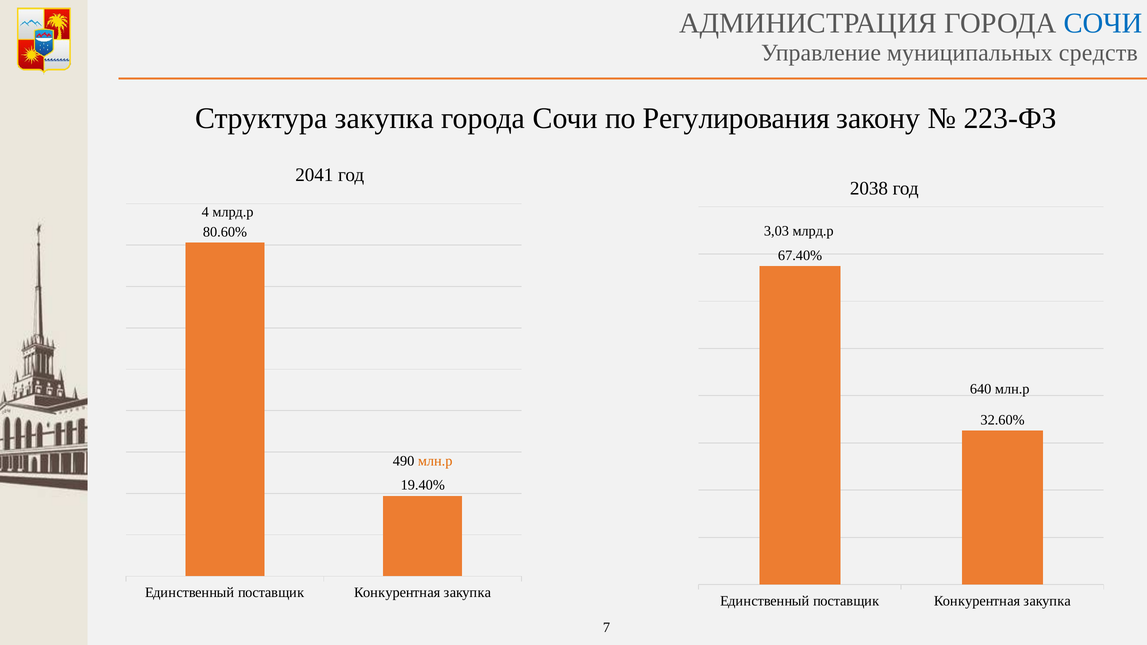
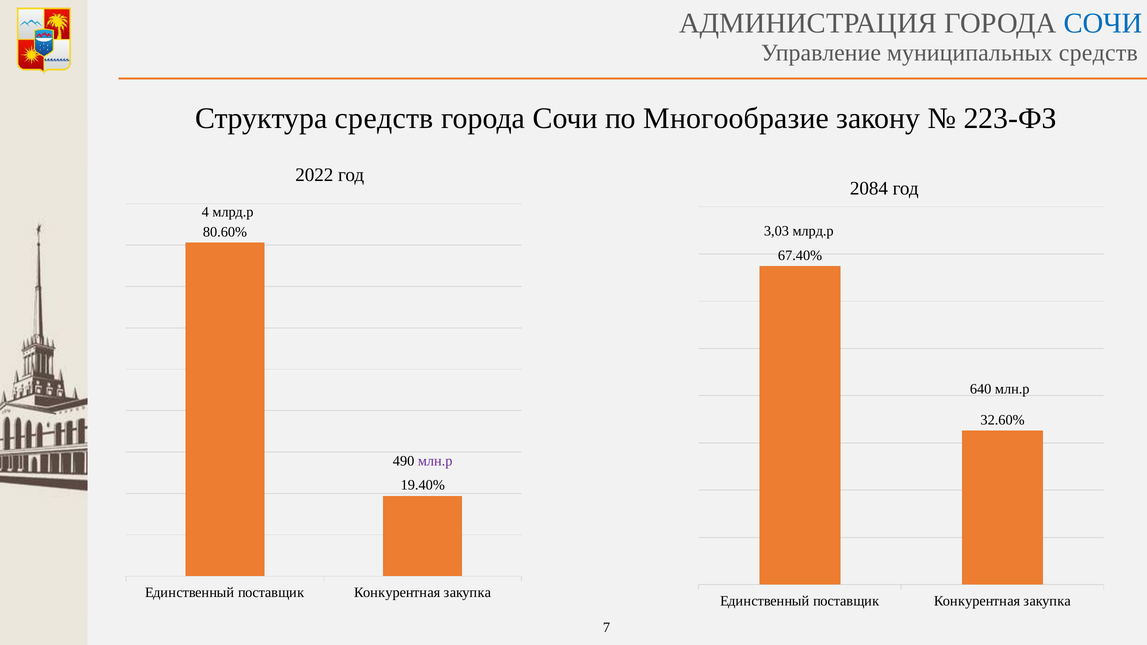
Структура закупка: закупка -> средств
Регулирования: Регулирования -> Многообразие
2041: 2041 -> 2022
2038: 2038 -> 2084
млн.р at (435, 461) colour: orange -> purple
